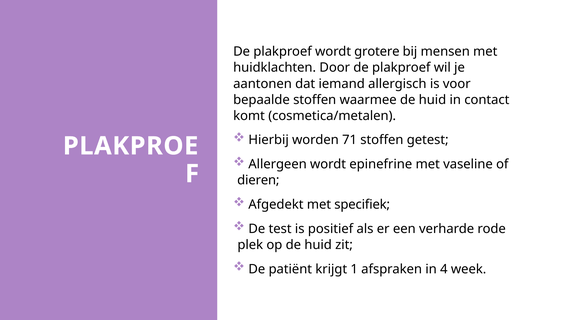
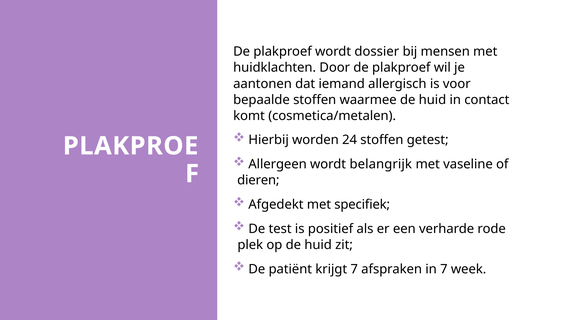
grotere: grotere -> dossier
71: 71 -> 24
epinefrine: epinefrine -> belangrijk
krijgt 1: 1 -> 7
in 4: 4 -> 7
